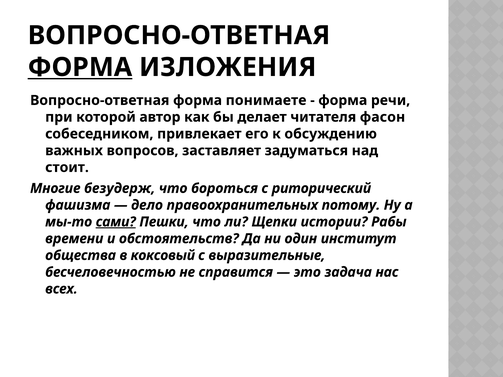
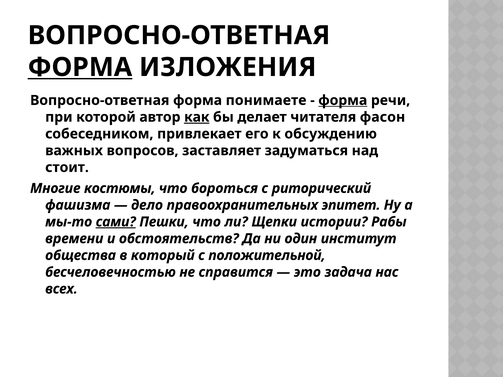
форма at (343, 100) underline: none -> present
как underline: none -> present
безудерж: безудерж -> костюмы
потому: потому -> эпитет
коксовый: коксовый -> который
выразительные: выразительные -> положительной
